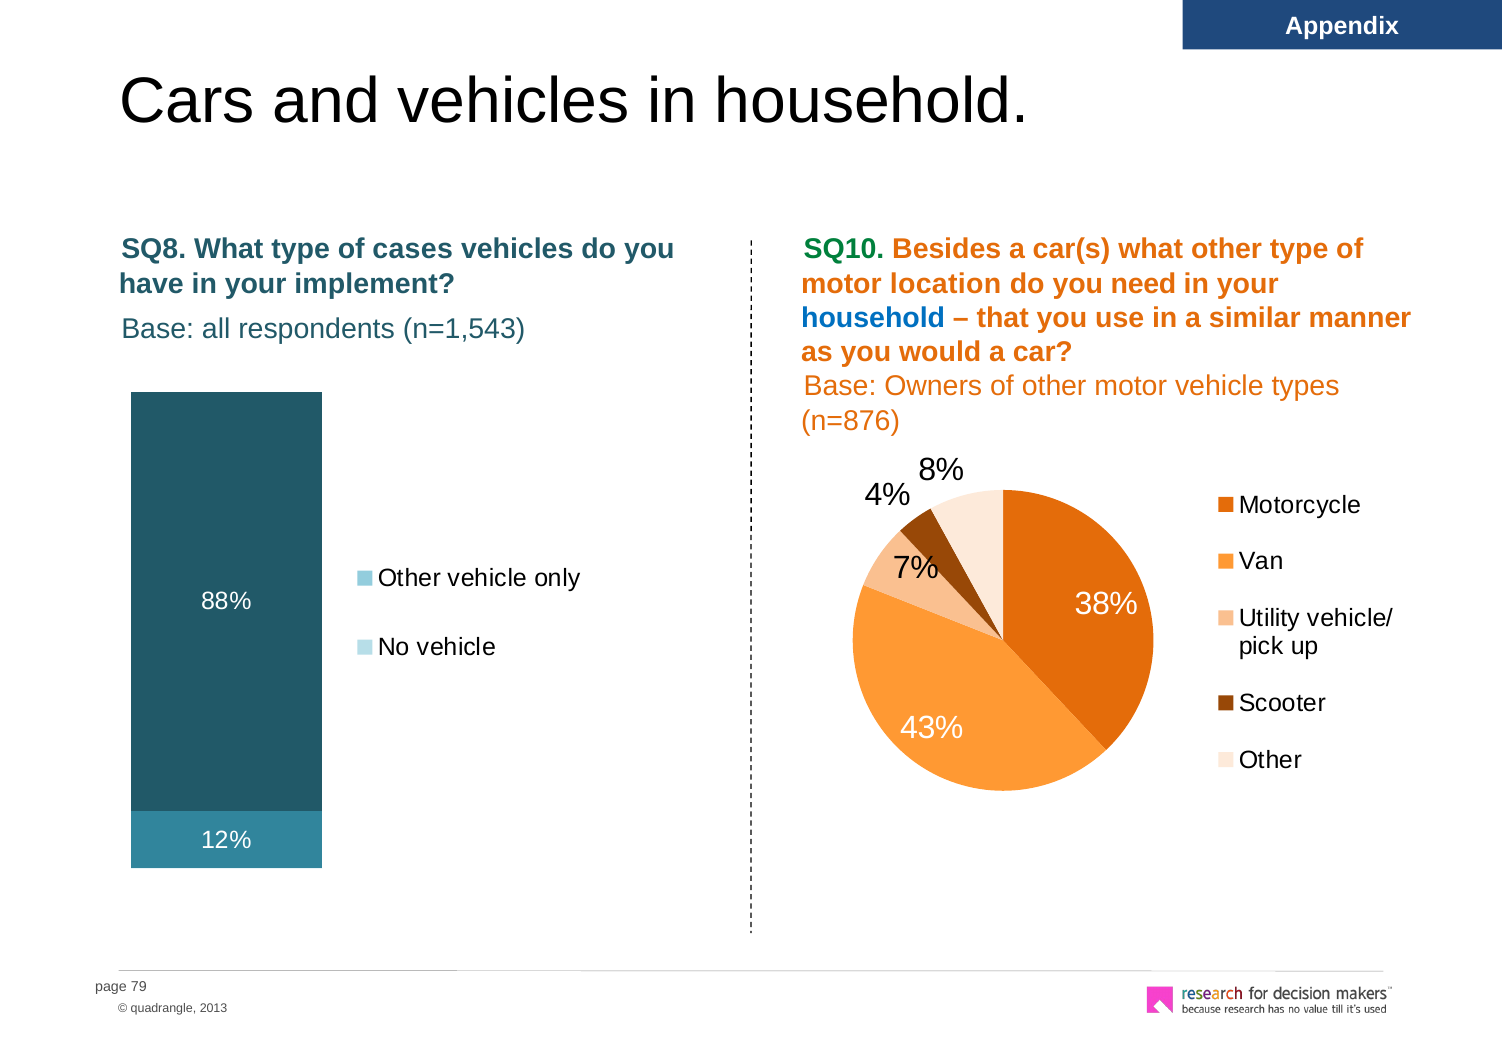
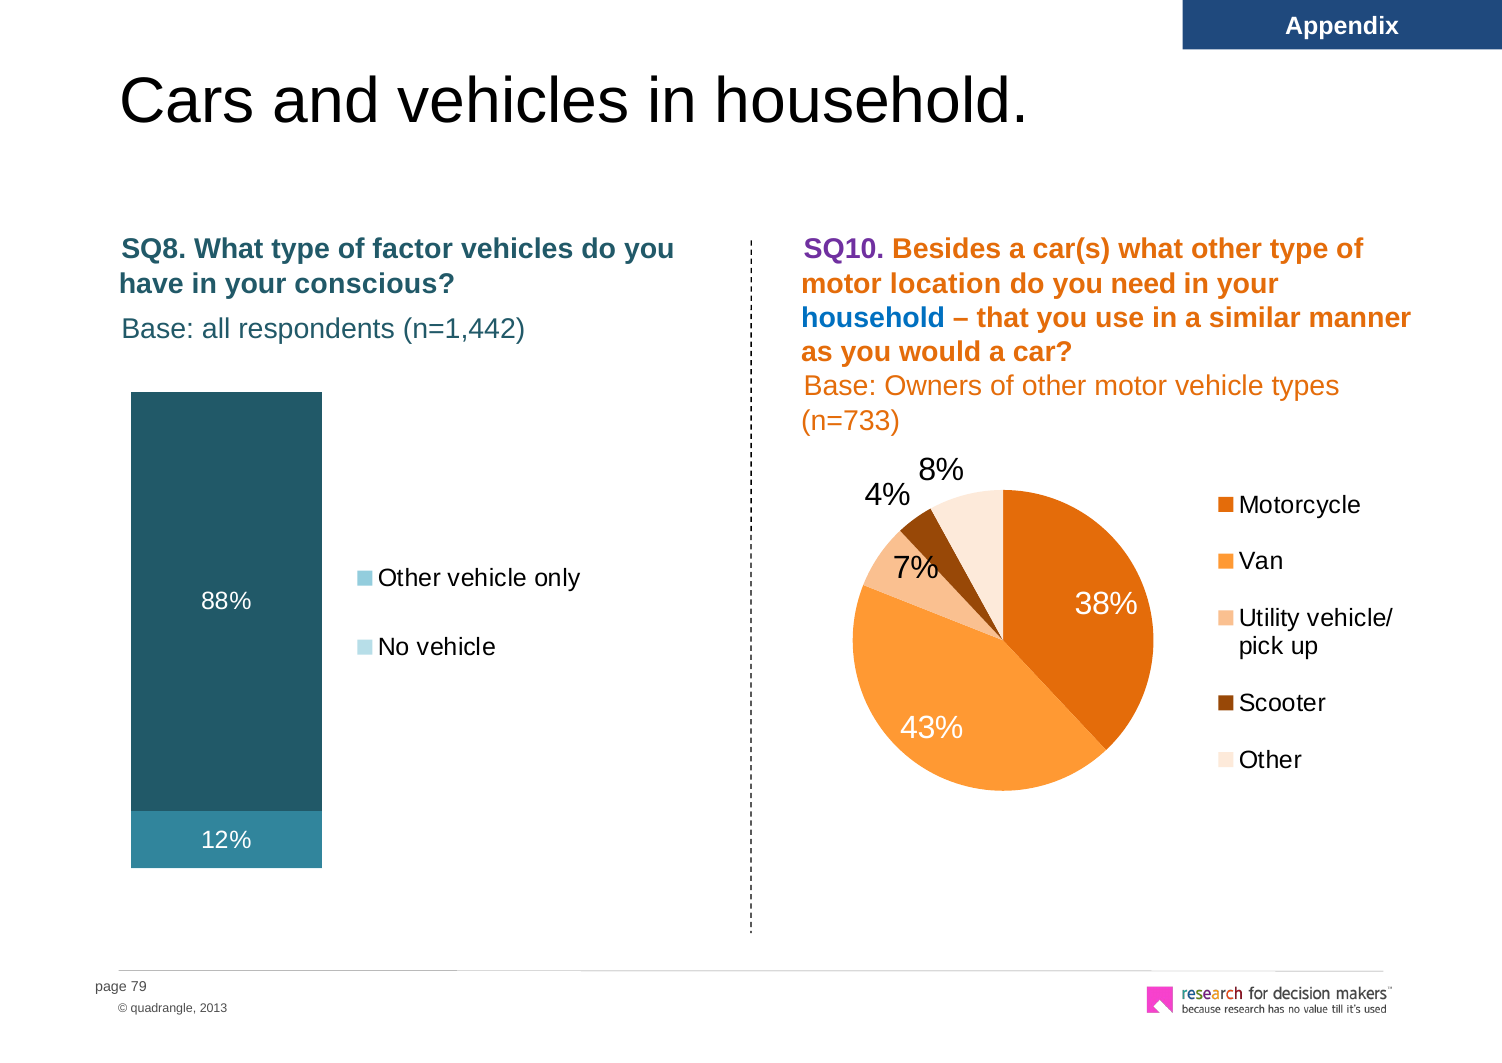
cases: cases -> factor
SQ10 colour: green -> purple
implement: implement -> conscious
n=1,543: n=1,543 -> n=1,442
n=876: n=876 -> n=733
